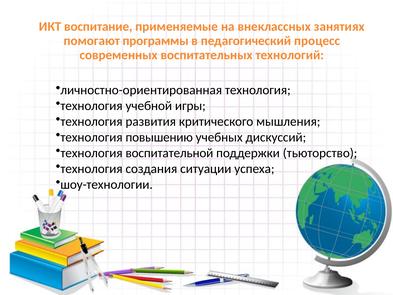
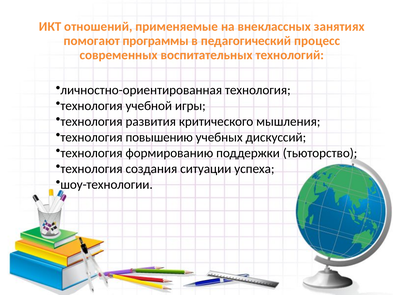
воспитание: воспитание -> отношений
воспитательной: воспитательной -> формированию
